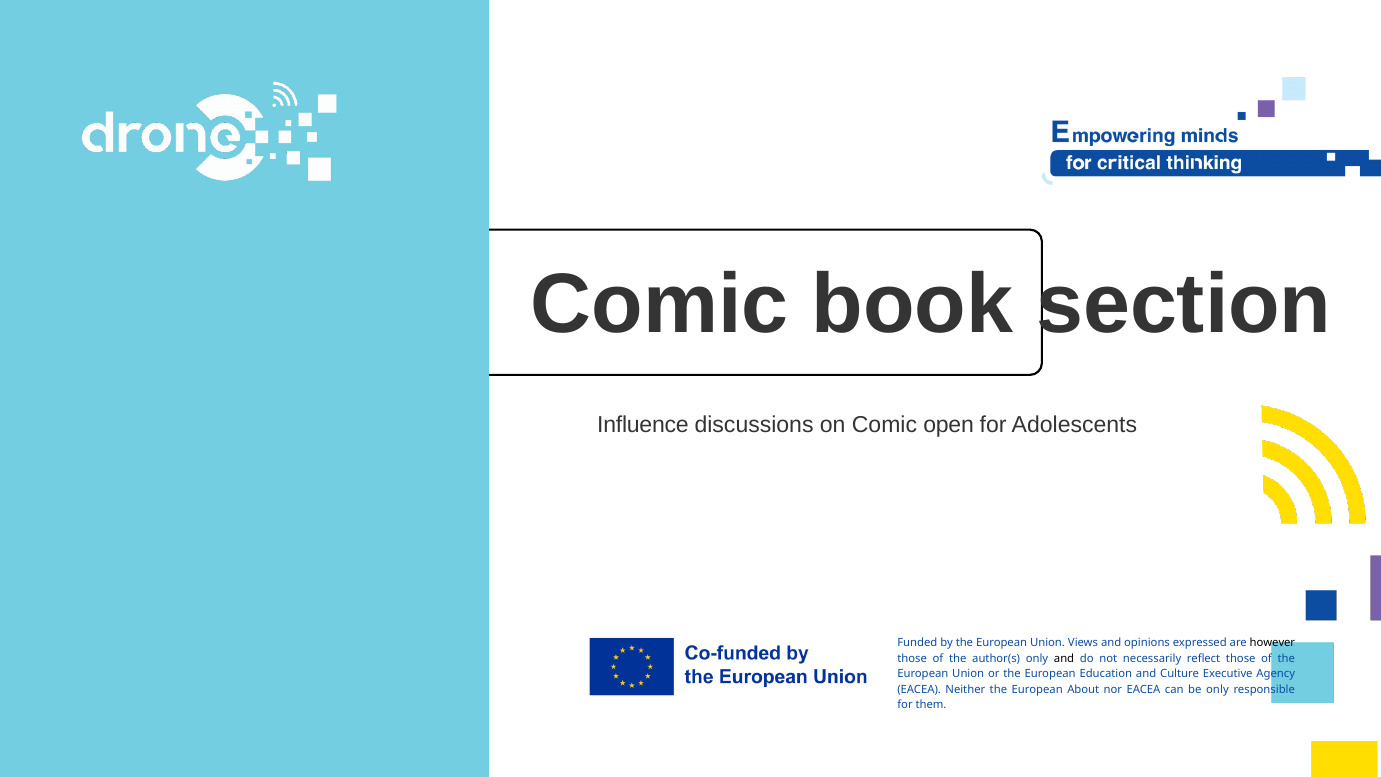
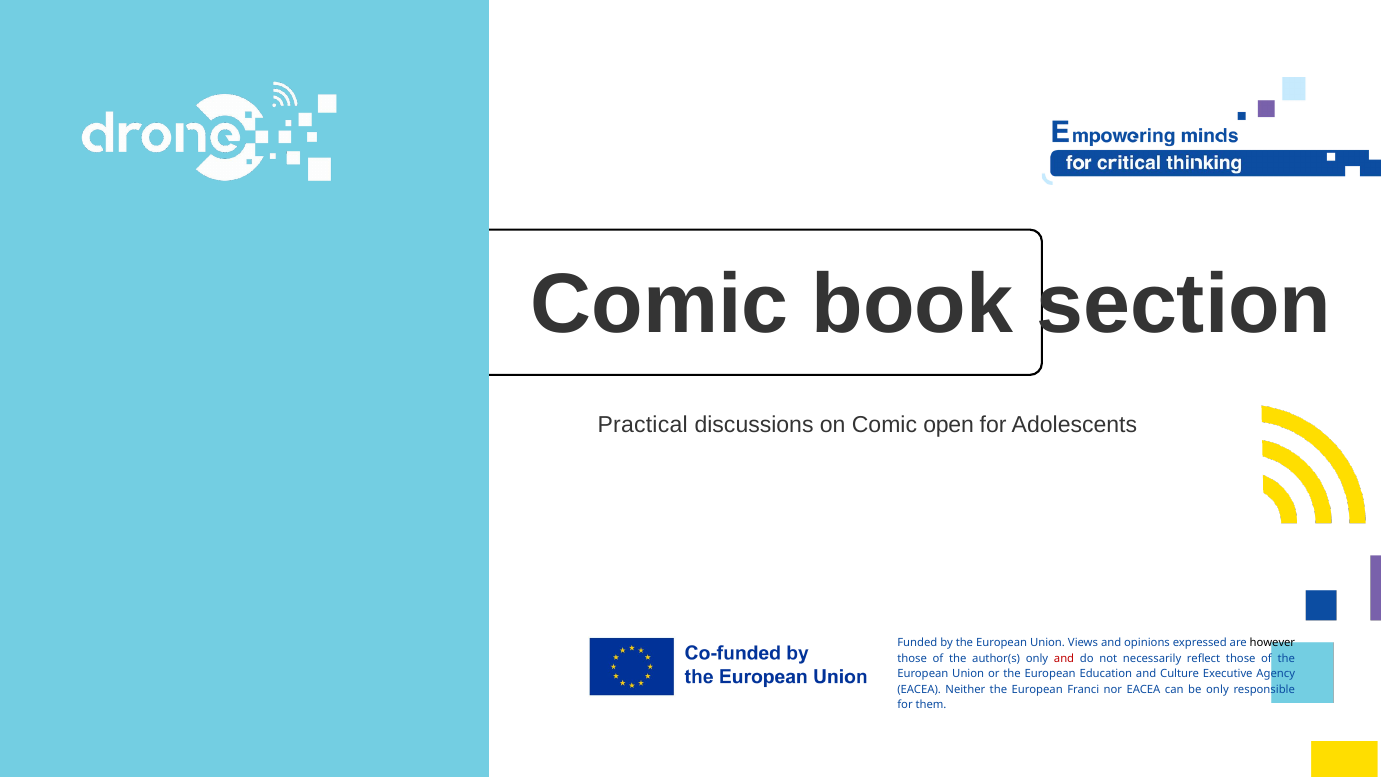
Influence: Influence -> Practical
and at (1064, 658) colour: black -> red
About: About -> Franci
